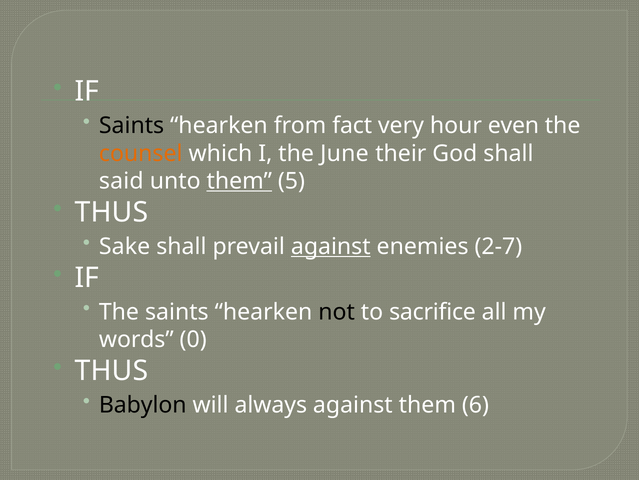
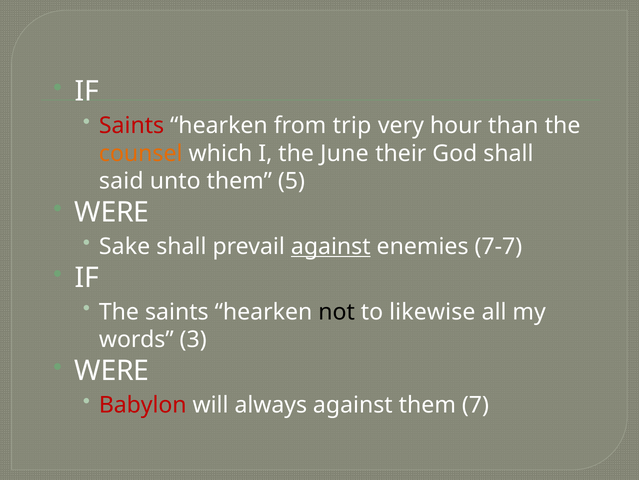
Saints at (132, 125) colour: black -> red
fact: fact -> trip
even: even -> than
them at (239, 181) underline: present -> none
THUS at (112, 212): THUS -> WERE
2-7: 2-7 -> 7-7
sacrifice: sacrifice -> likewise
0: 0 -> 3
THUS at (112, 370): THUS -> WERE
Babylon colour: black -> red
6: 6 -> 7
